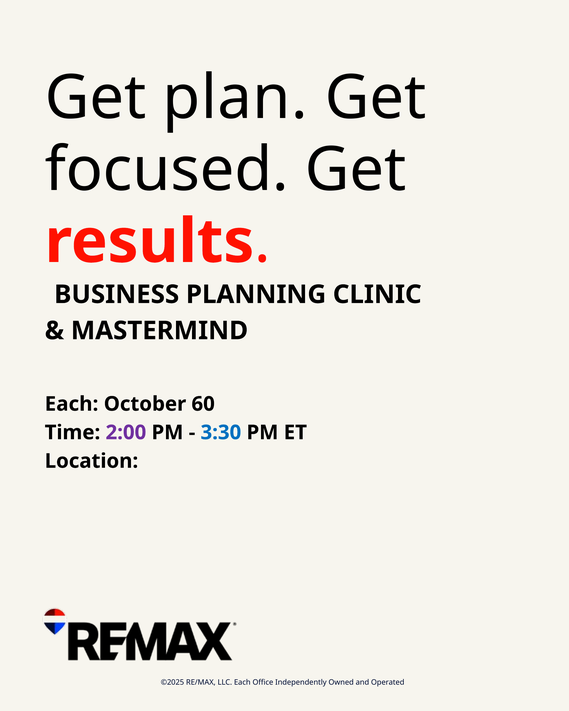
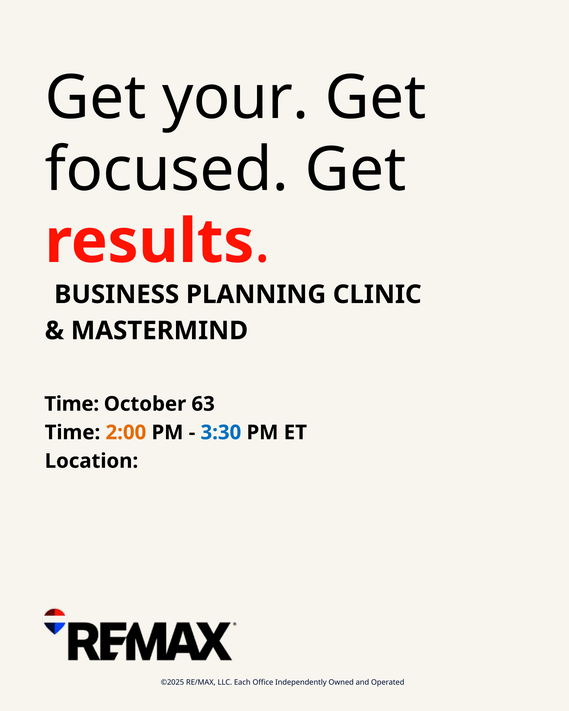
plan: plan -> your
Each at (72, 404): Each -> Time
60: 60 -> 63
2:00 colour: purple -> orange
